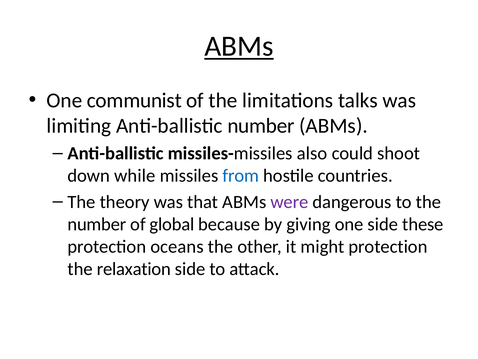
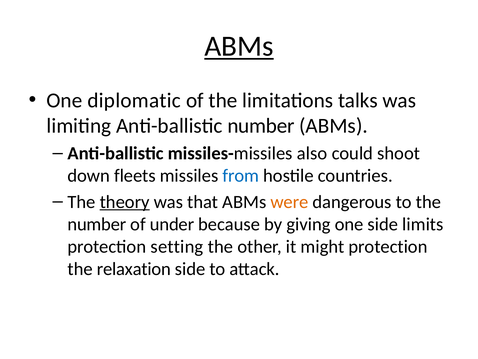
communist: communist -> diplomatic
while: while -> fleets
theory underline: none -> present
were colour: purple -> orange
global: global -> under
these: these -> limits
oceans: oceans -> setting
